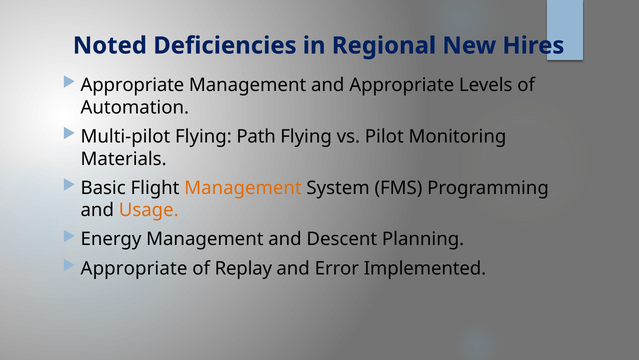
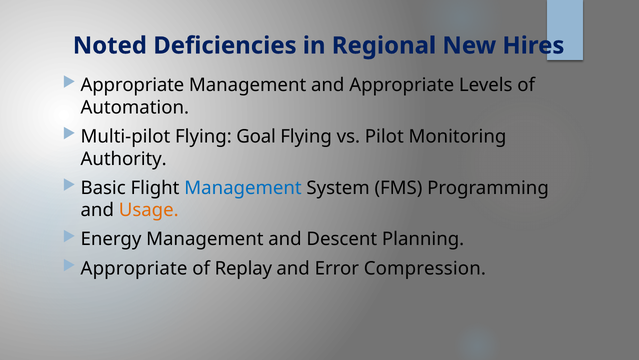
Path: Path -> Goal
Materials: Materials -> Authority
Management at (243, 188) colour: orange -> blue
Implemented: Implemented -> Compression
